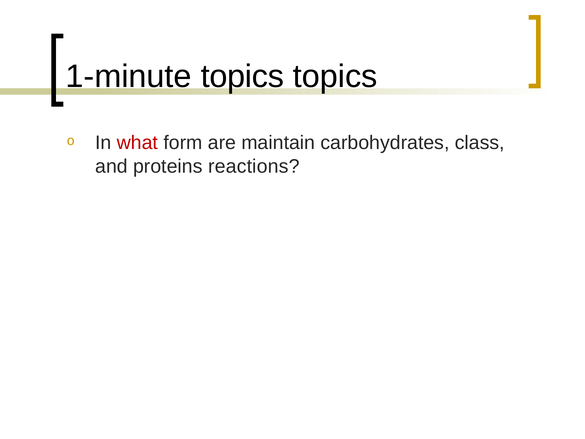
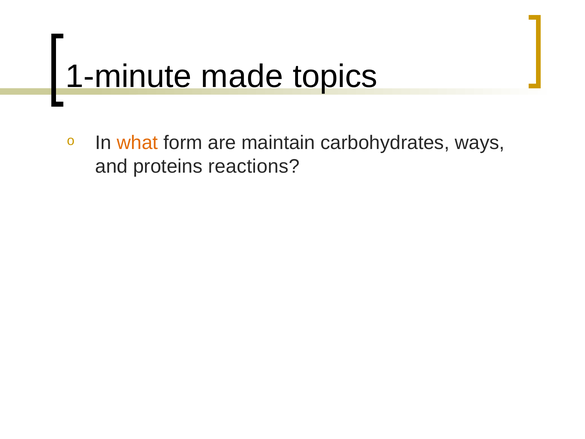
1-minute topics: topics -> made
what colour: red -> orange
class: class -> ways
